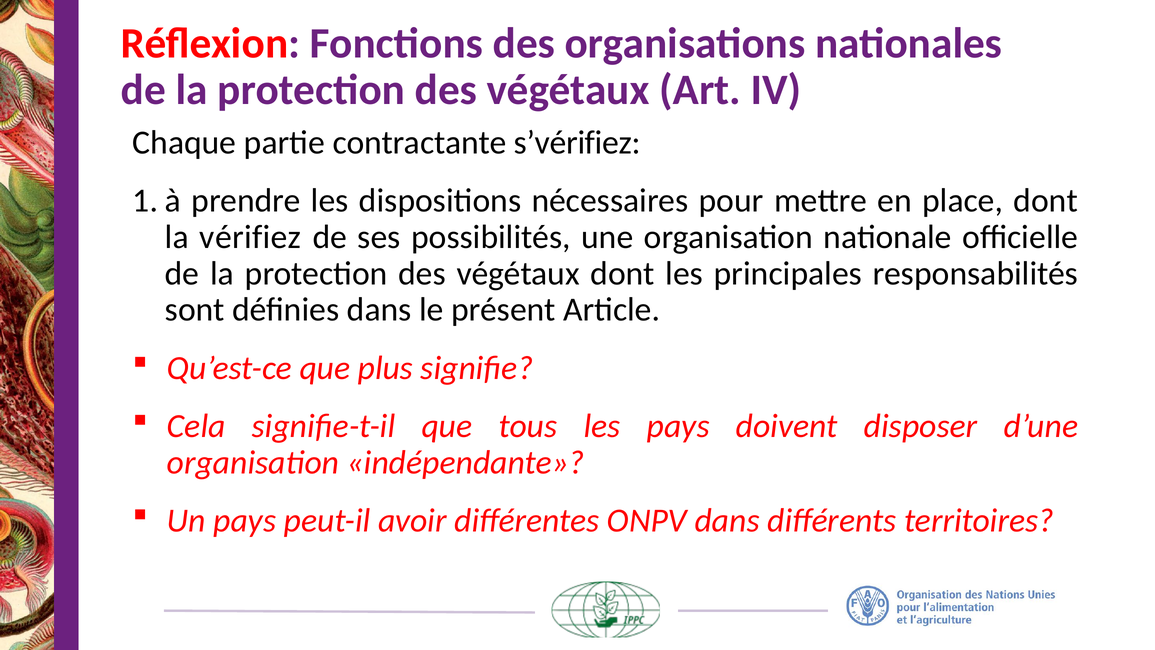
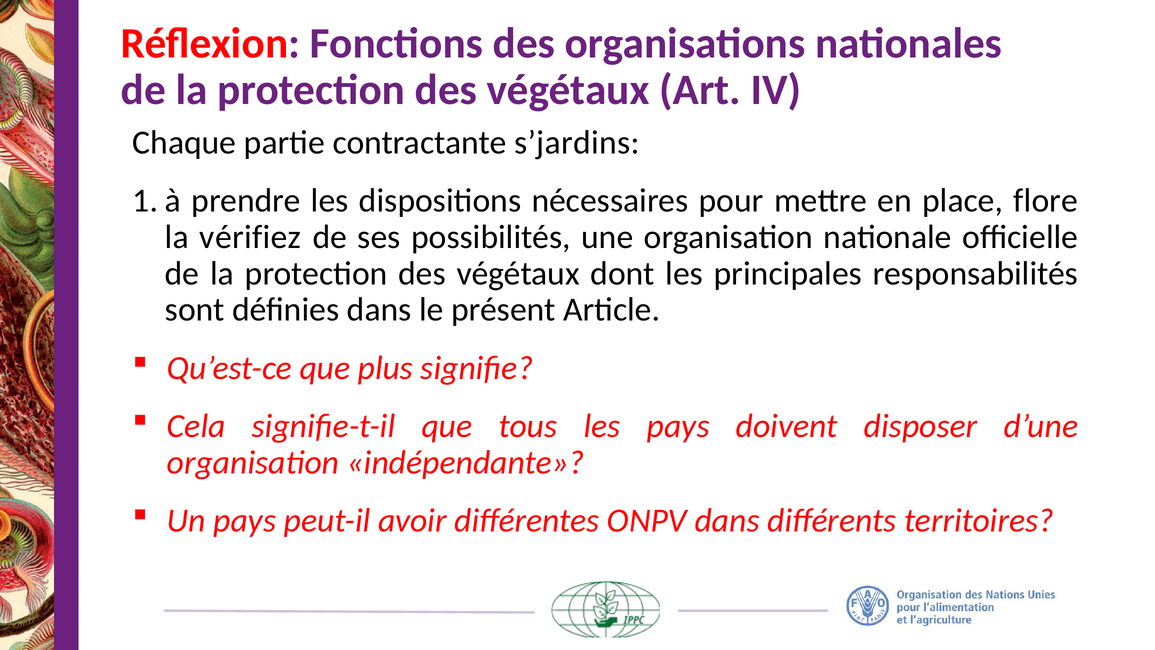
s’vérifiez: s’vérifiez -> s’jardins
place dont: dont -> flore
